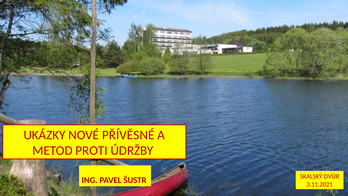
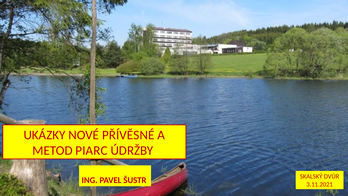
PROTI: PROTI -> PIARC
